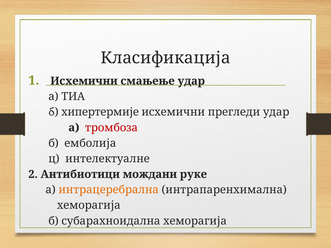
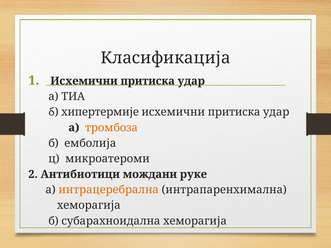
смањење at (148, 81): смањење -> притиска
прегледи at (234, 112): прегледи -> притиска
тромбоза colour: red -> orange
интелектуалне: интелектуалне -> микроатероми
